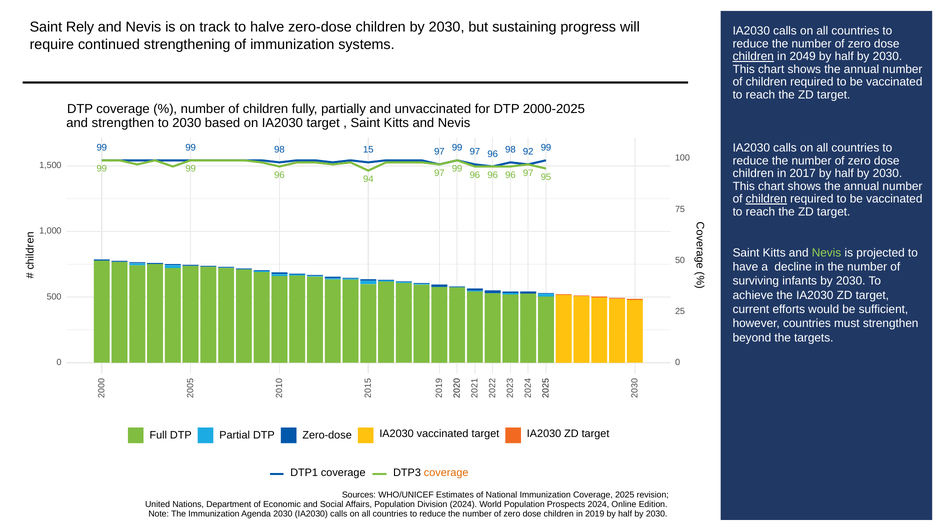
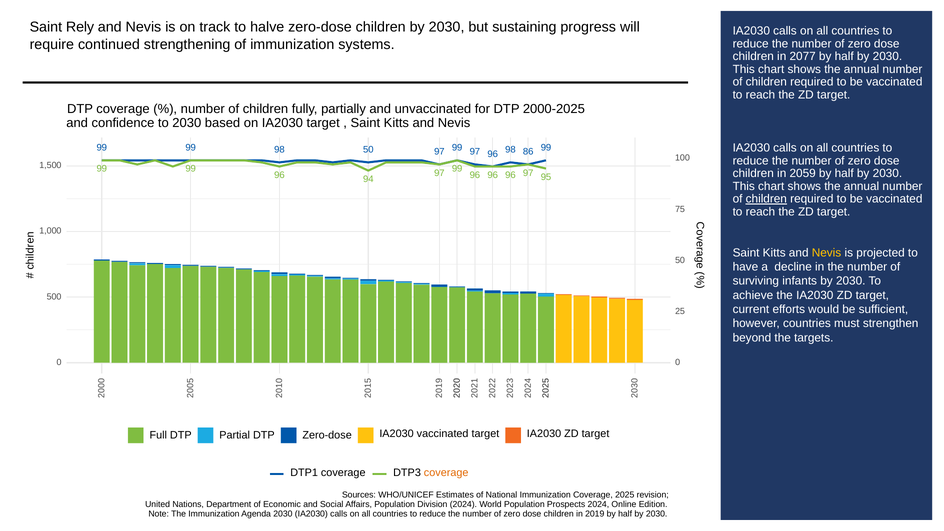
children at (753, 57) underline: present -> none
2049: 2049 -> 2077
and strengthen: strengthen -> confidence
98 15: 15 -> 50
92: 92 -> 86
2017: 2017 -> 2059
Nevis at (827, 253) colour: light green -> yellow
